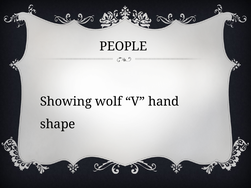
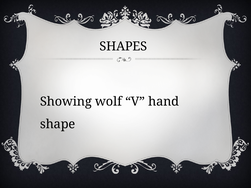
PEOPLE: PEOPLE -> SHAPES
